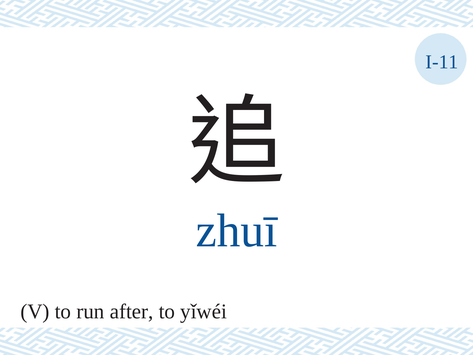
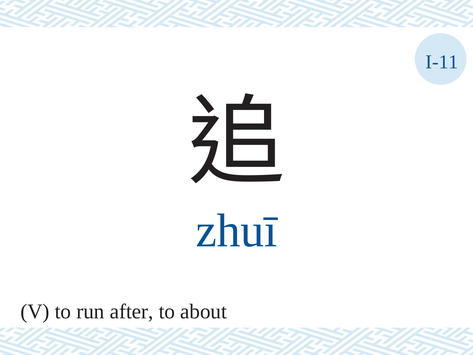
yǐwéi: yǐwéi -> about
